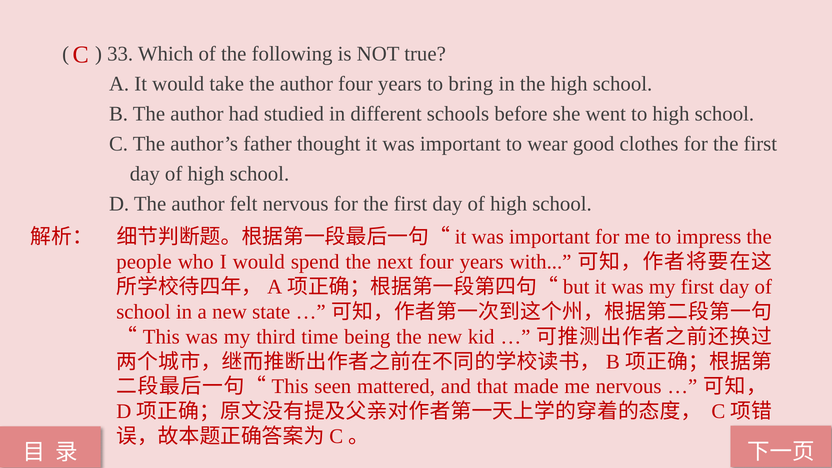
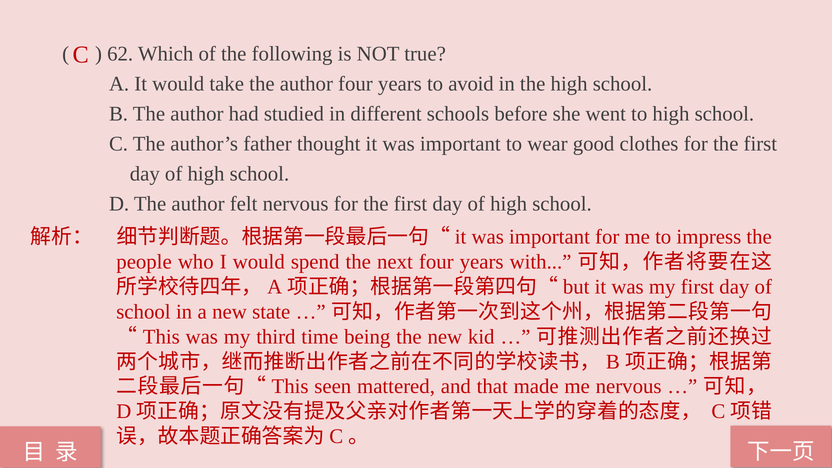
33: 33 -> 62
bring: bring -> avoid
